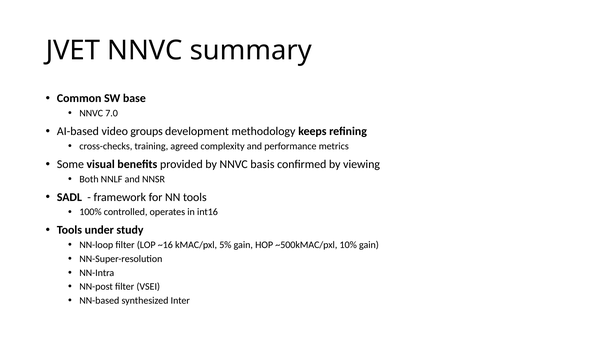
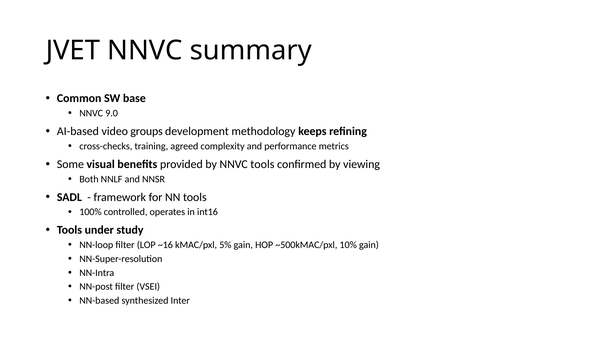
7.0: 7.0 -> 9.0
NNVC basis: basis -> tools
